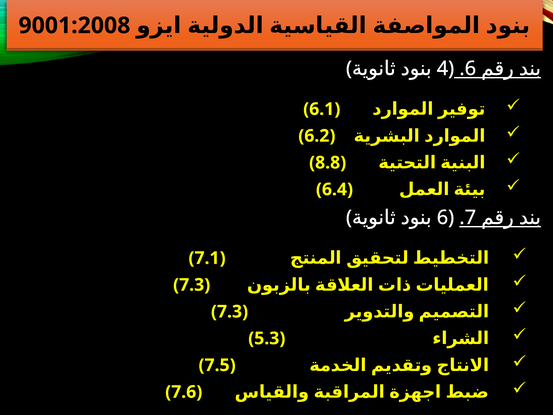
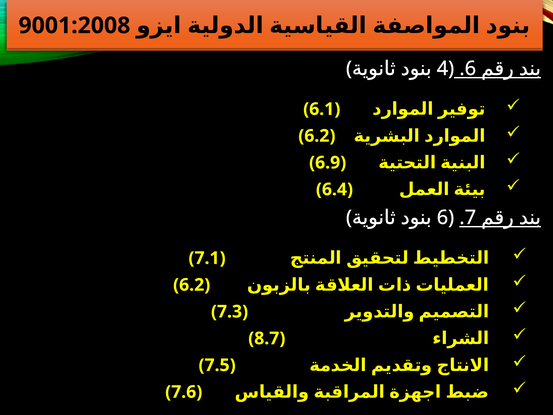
8.8: 8.8 -> 6.9
7.3 at (192, 285): 7.3 -> 6.2
5.3: 5.3 -> 8.7
